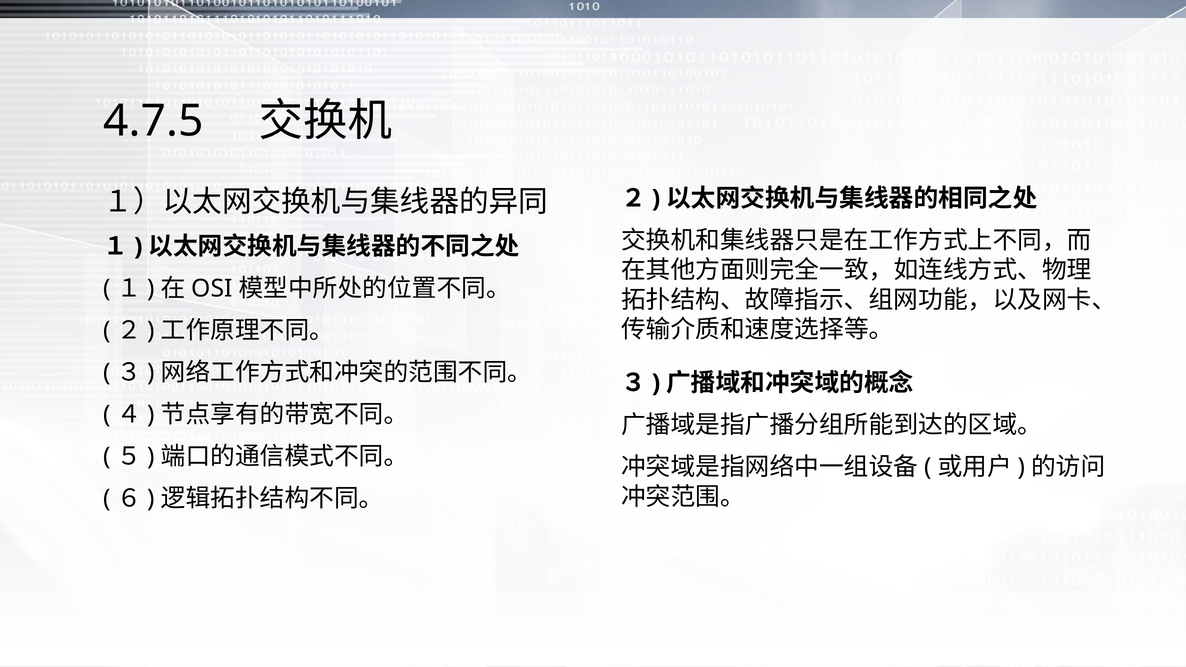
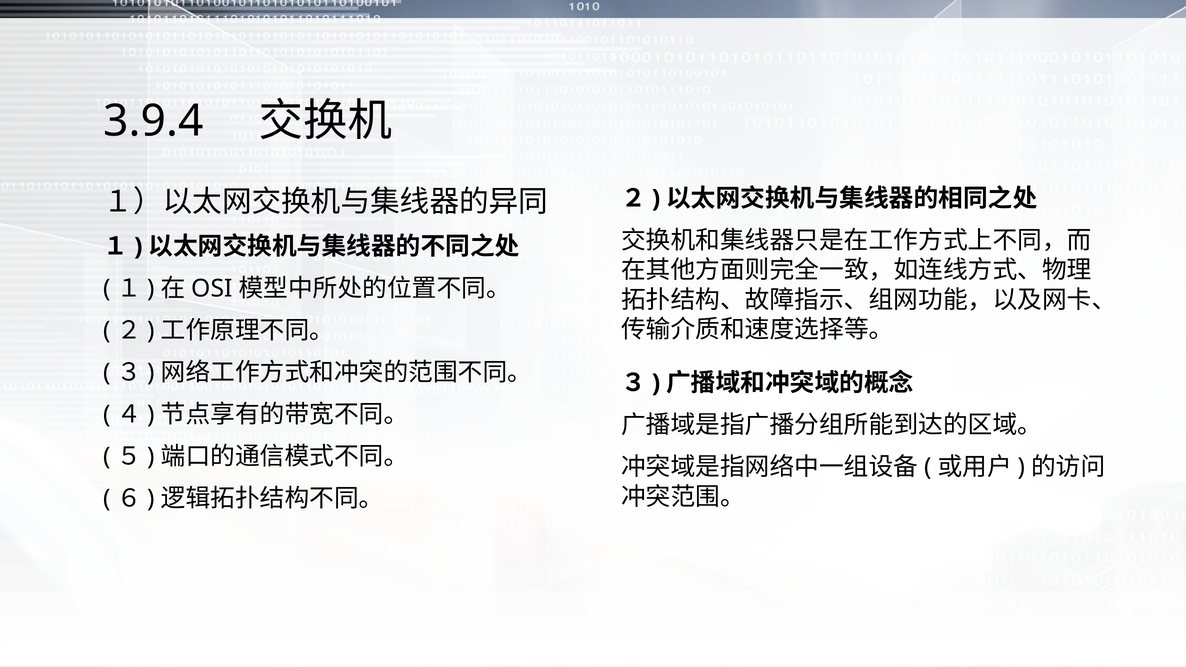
4.7.5: 4.7.5 -> 3.9.4
